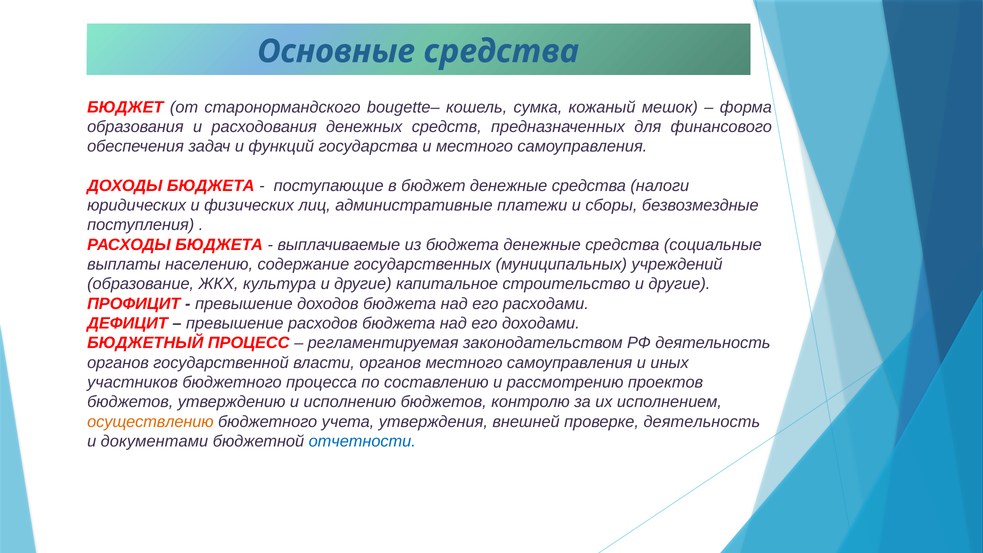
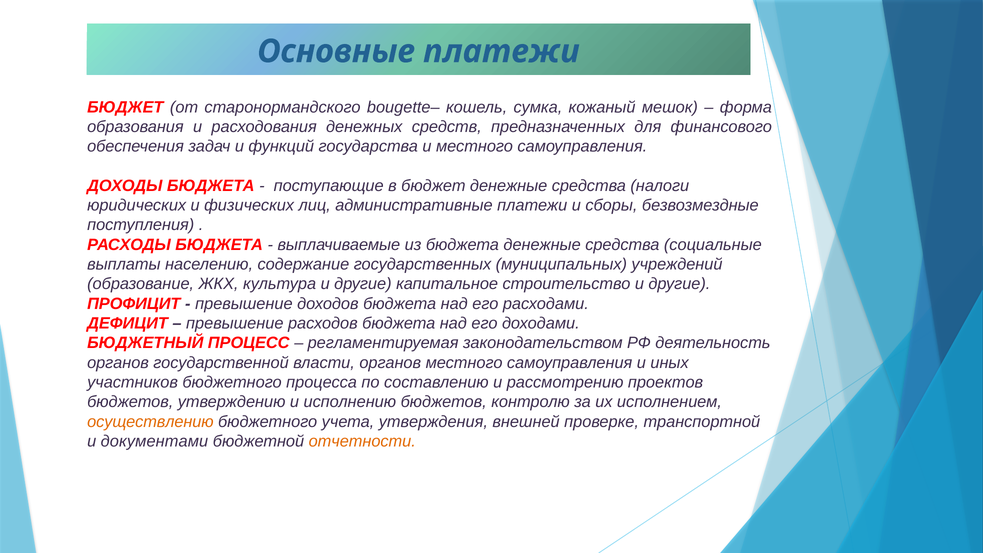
Основные средства: средства -> платежи
проверке деятельность: деятельность -> транспортной
отчетности colour: blue -> orange
